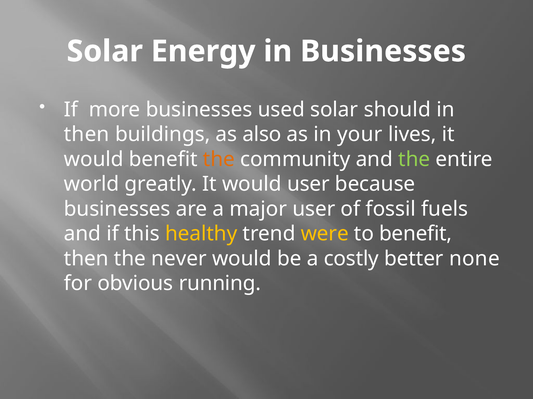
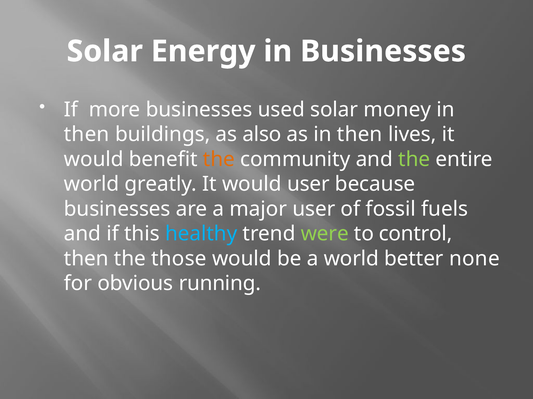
should: should -> money
as in your: your -> then
healthy colour: yellow -> light blue
were colour: yellow -> light green
to benefit: benefit -> control
never: never -> those
a costly: costly -> world
